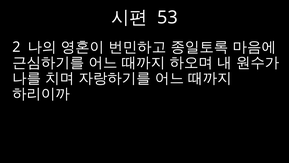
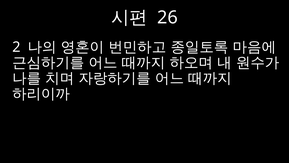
53: 53 -> 26
